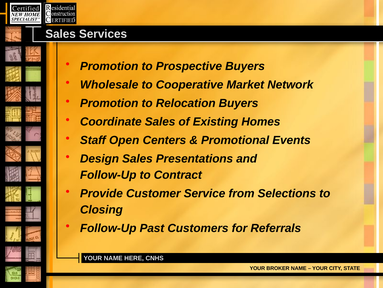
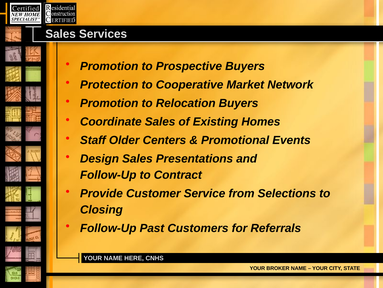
Wholesale: Wholesale -> Protection
Open: Open -> Older
